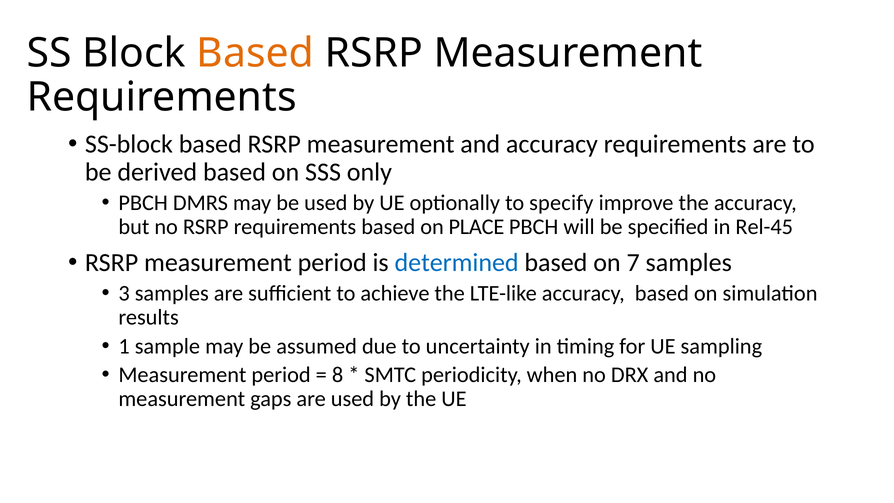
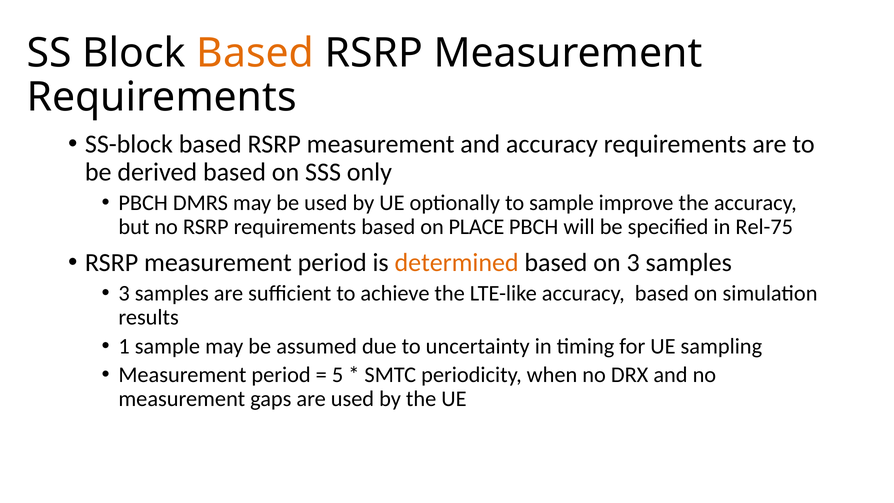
to specify: specify -> sample
Rel-45: Rel-45 -> Rel-75
determined colour: blue -> orange
on 7: 7 -> 3
8: 8 -> 5
